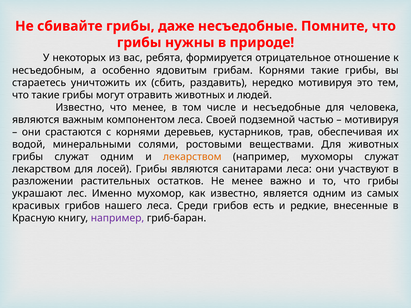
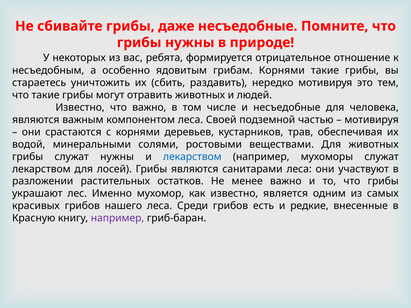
что менее: менее -> важно
служат одним: одним -> нужны
лекарством at (192, 157) colour: orange -> blue
